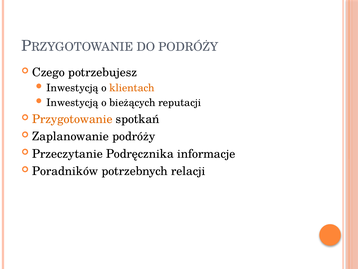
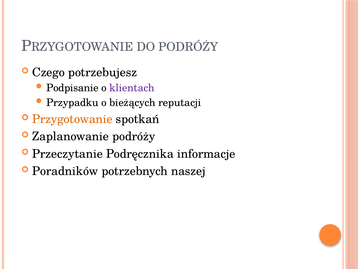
Inwestycją at (72, 88): Inwestycją -> Podpisanie
klientach colour: orange -> purple
Inwestycją at (72, 102): Inwestycją -> Przypadku
relacji: relacji -> naszej
